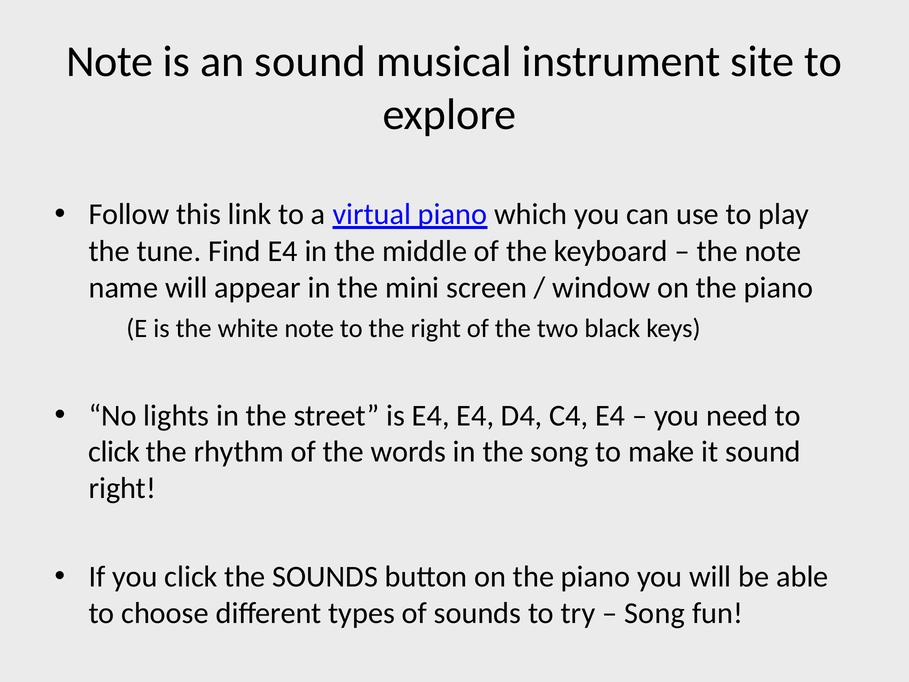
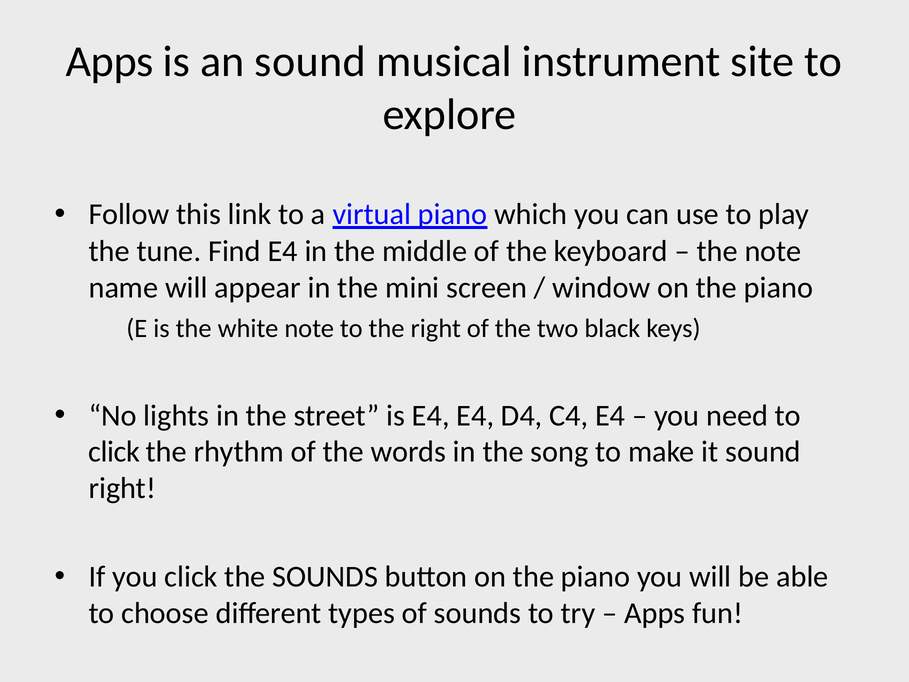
Note at (110, 61): Note -> Apps
Song at (655, 613): Song -> Apps
